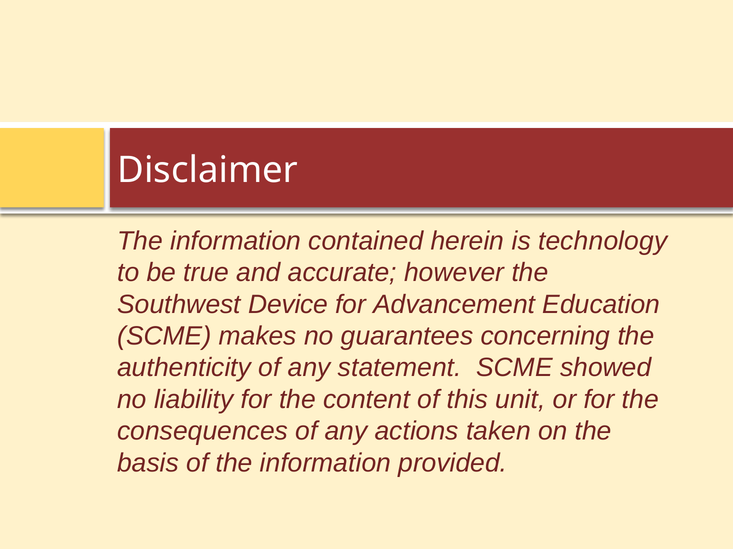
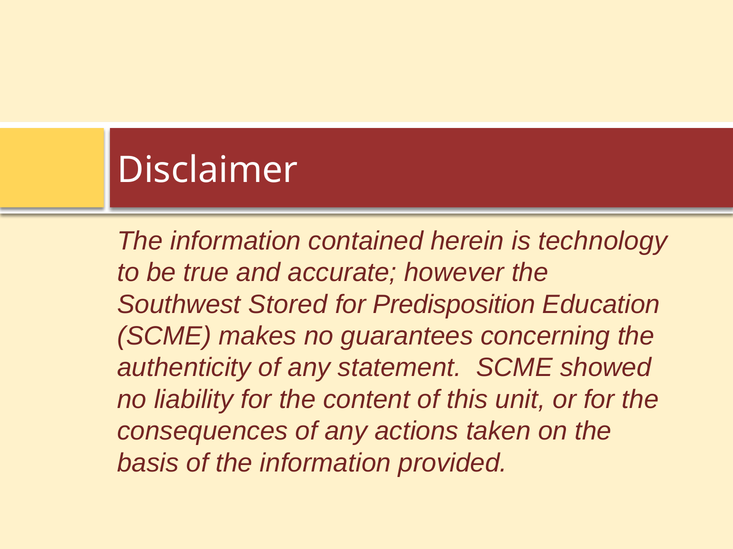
Device: Device -> Stored
Advancement: Advancement -> Predisposition
